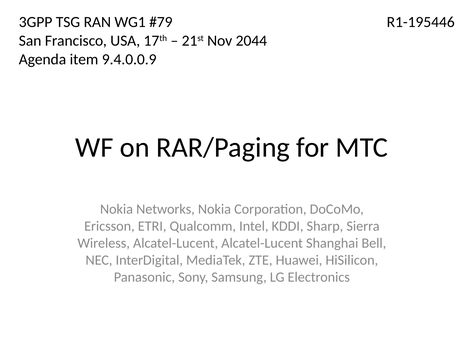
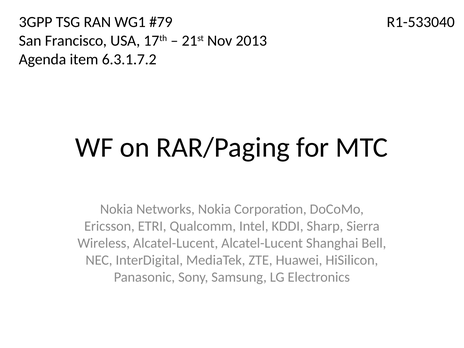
R1-195446: R1-195446 -> R1-533040
2044: 2044 -> 2013
9.4.0.0.9: 9.4.0.0.9 -> 6.3.1.7.2
